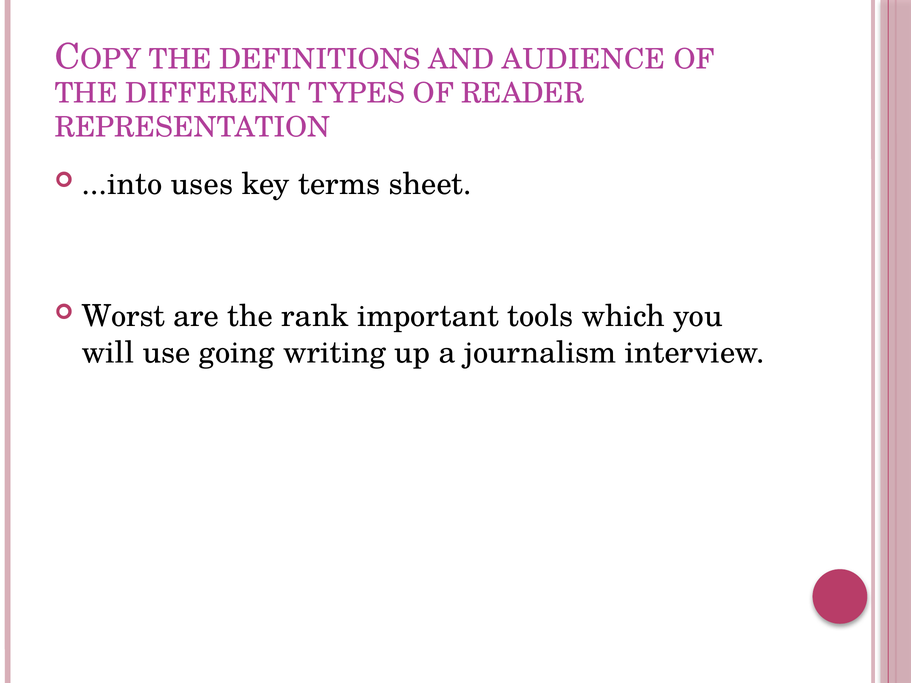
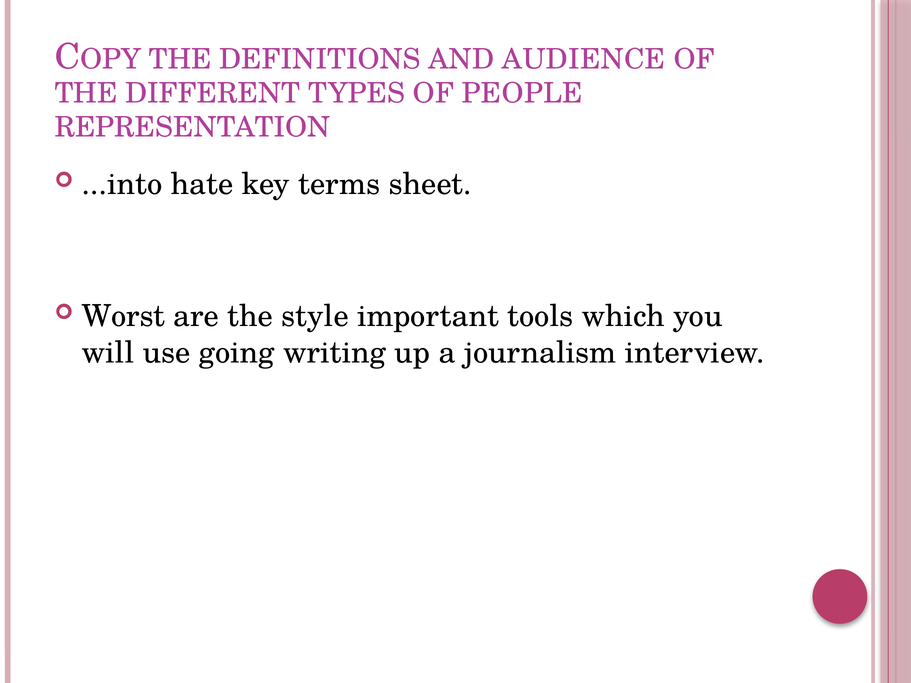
READER: READER -> PEOPLE
uses: uses -> hate
rank: rank -> style
